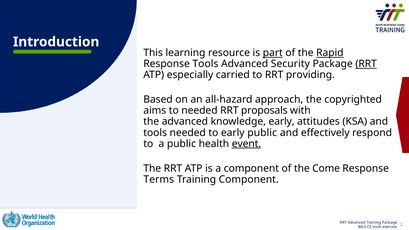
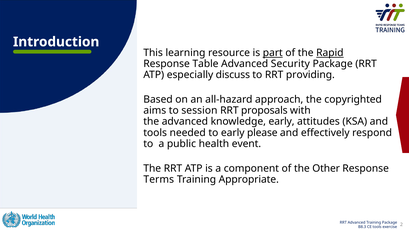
Response Tools: Tools -> Table
RRT at (366, 64) underline: present -> none
carried: carried -> discuss
to needed: needed -> session
early public: public -> please
event underline: present -> none
Come: Come -> Other
Training Component: Component -> Appropriate
